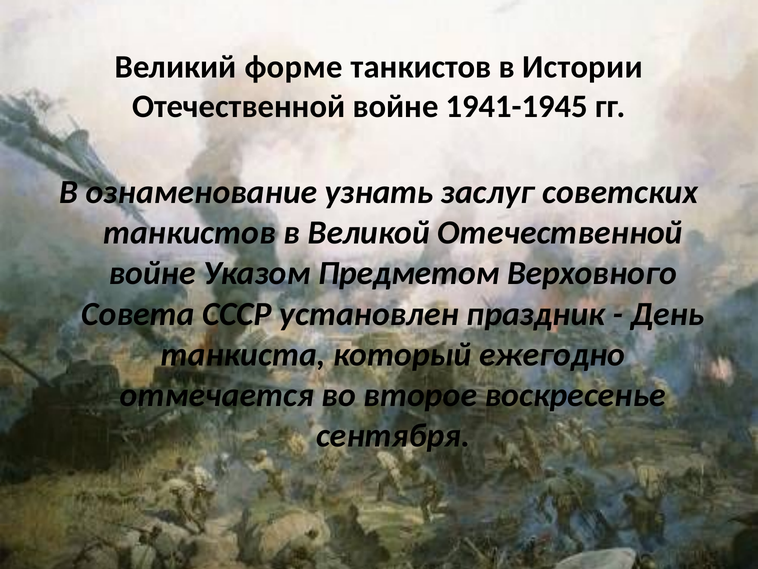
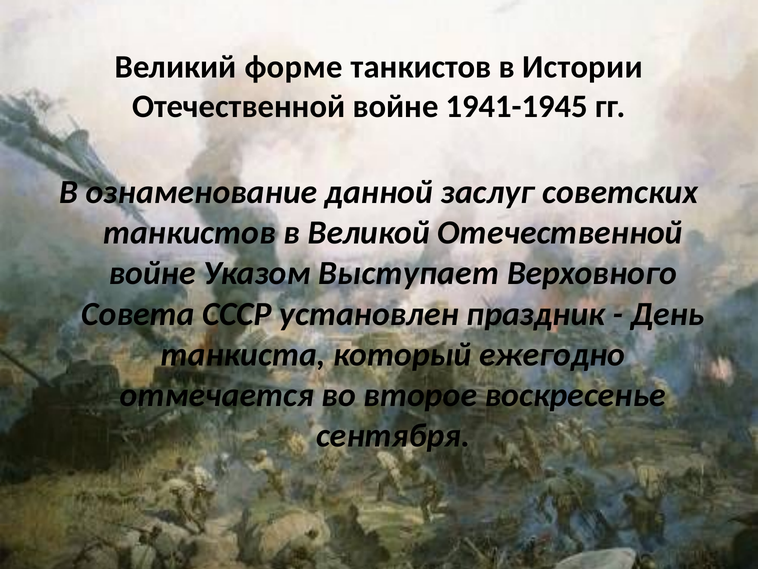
узнать: узнать -> данной
Предметом: Предметом -> Выступает
